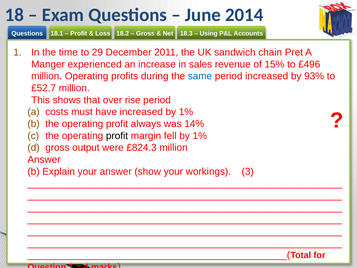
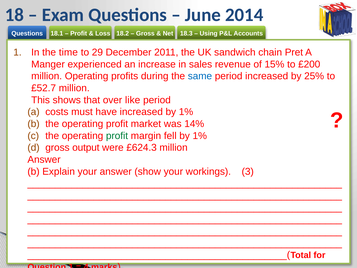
£496: £496 -> £200
93%: 93% -> 25%
rise: rise -> like
always: always -> market
profit at (117, 136) colour: black -> green
£824.3: £824.3 -> £624.3
